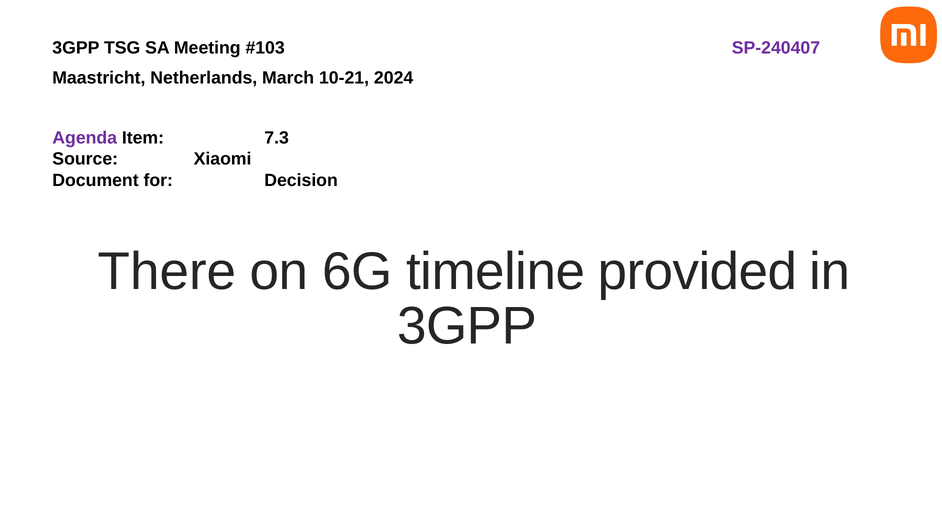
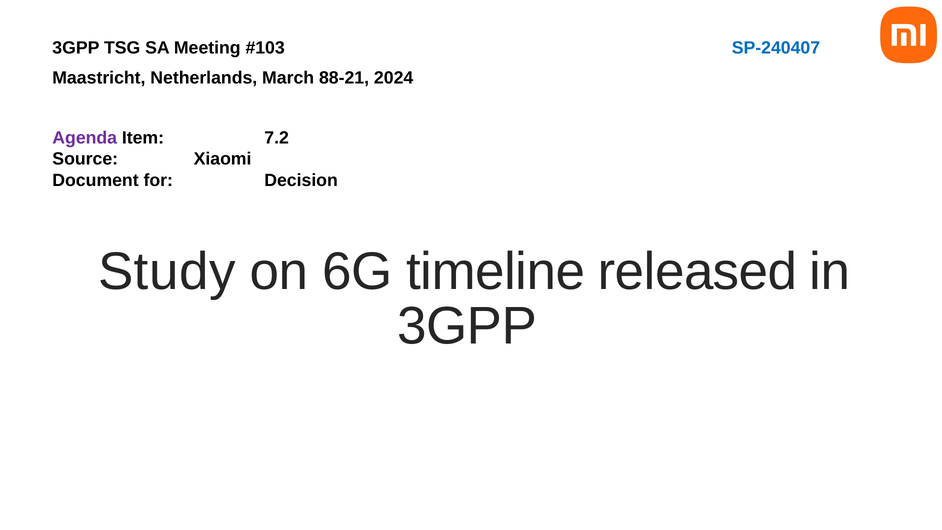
SP-240407 colour: purple -> blue
10-21: 10-21 -> 88-21
7.3: 7.3 -> 7.2
There: There -> Study
provided: provided -> released
